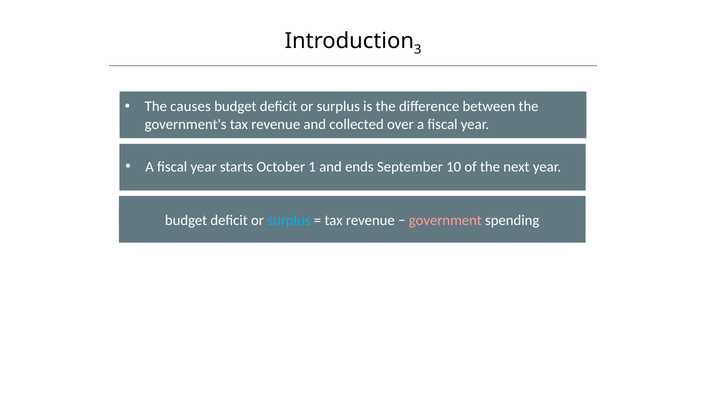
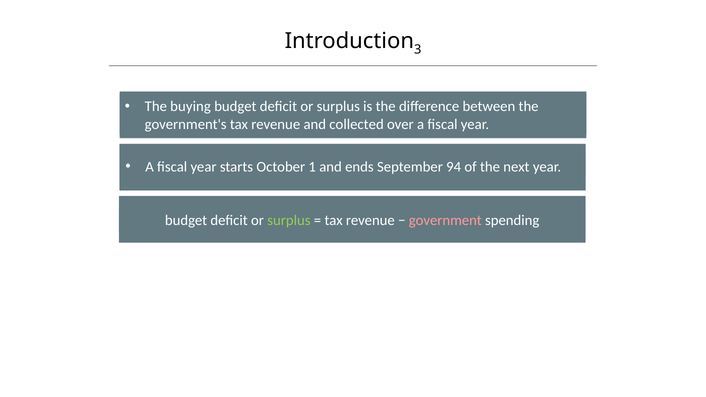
causes: causes -> buying
10: 10 -> 94
surplus at (289, 221) colour: light blue -> light green
